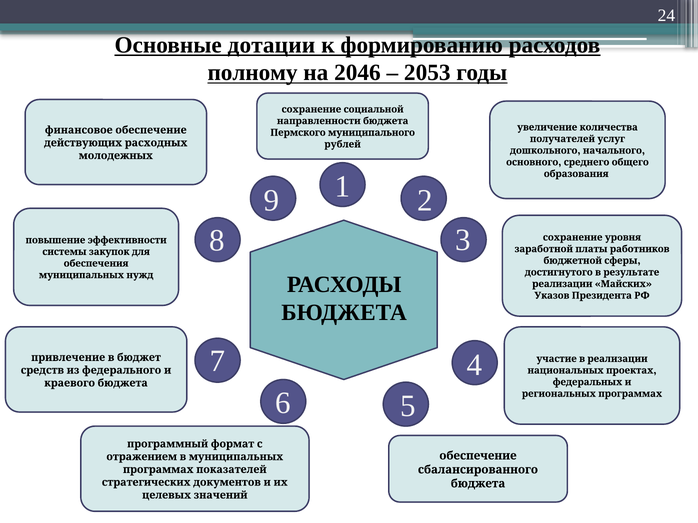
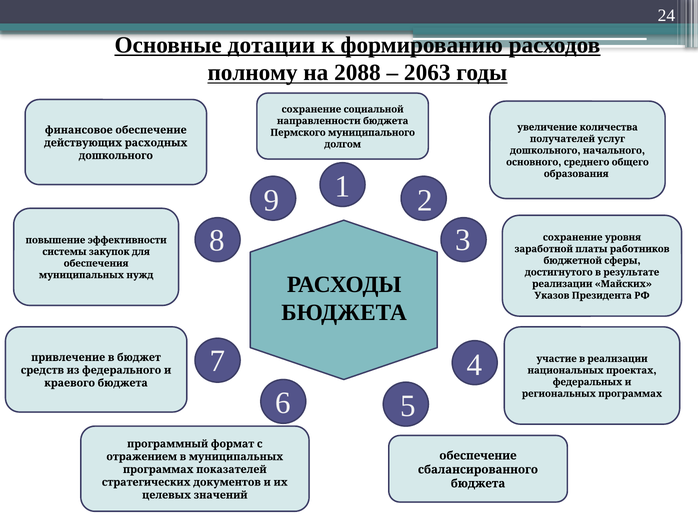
2046: 2046 -> 2088
2053: 2053 -> 2063
рублей: рублей -> долгом
молодежных at (116, 156): молодежных -> дошкольного
